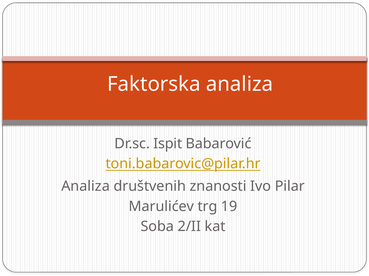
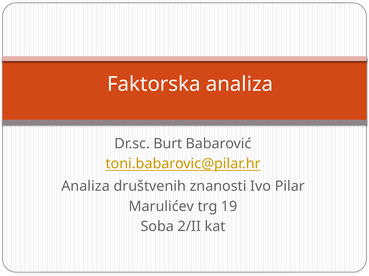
Ispit: Ispit -> Burt
